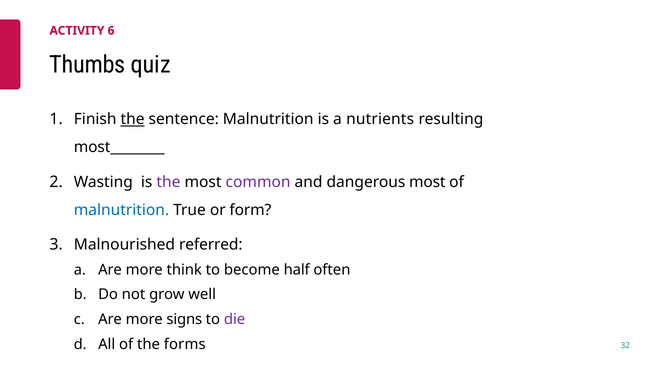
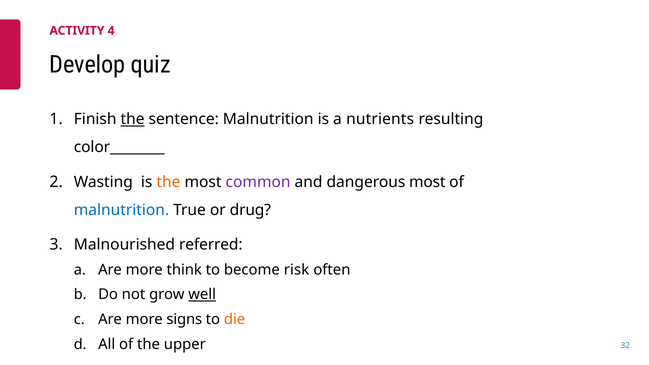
6: 6 -> 4
Thumbs: Thumbs -> Develop
most________: most________ -> color________
the at (168, 182) colour: purple -> orange
form: form -> drug
half: half -> risk
well underline: none -> present
die colour: purple -> orange
forms: forms -> upper
